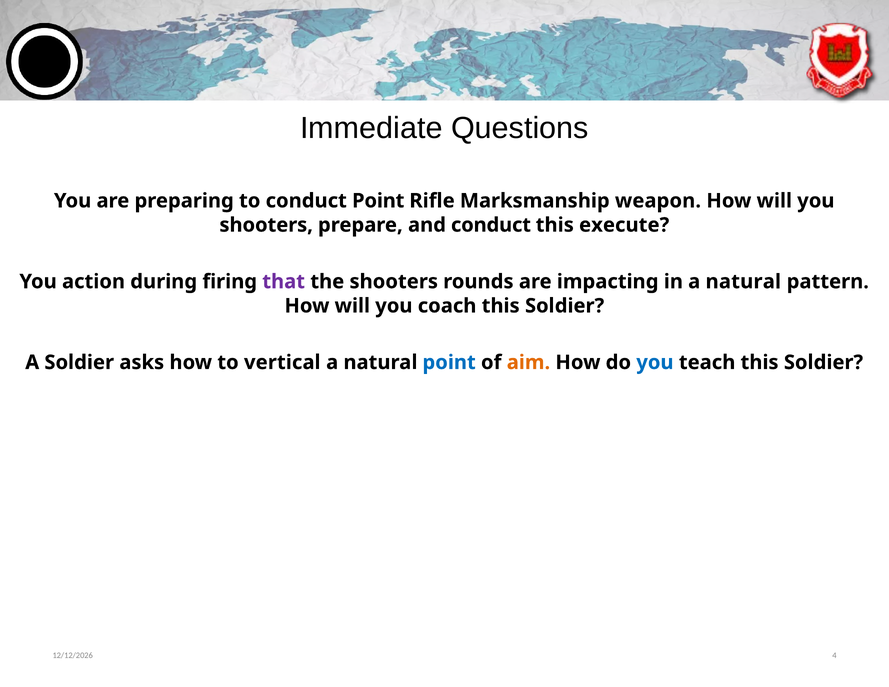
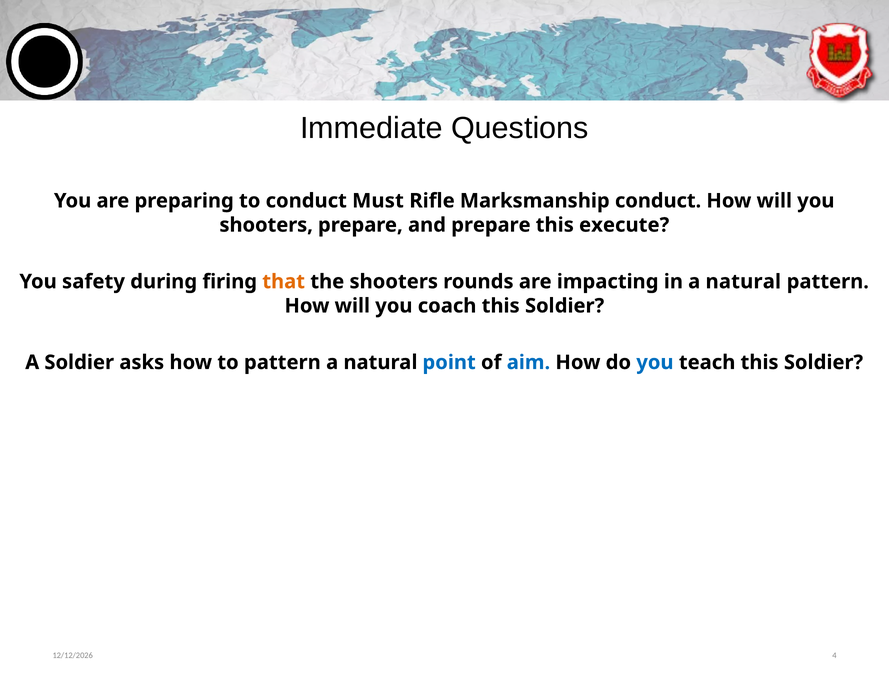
conduct Point: Point -> Must
Marksmanship weapon: weapon -> conduct
and conduct: conduct -> prepare
action: action -> safety
that colour: purple -> orange
to vertical: vertical -> pattern
aim colour: orange -> blue
